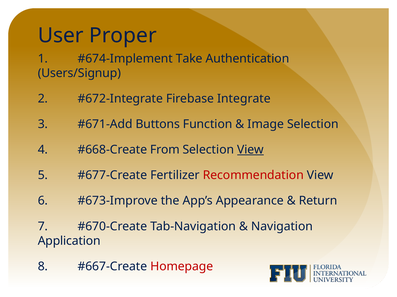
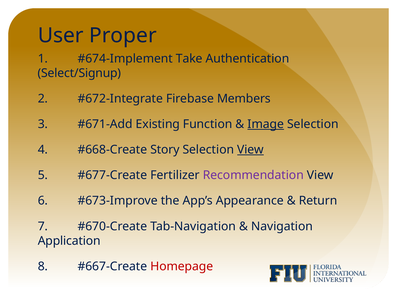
Users/Signup: Users/Signup -> Select/Signup
Integrate: Integrate -> Members
Buttons: Buttons -> Existing
Image underline: none -> present
From: From -> Story
Recommendation colour: red -> purple
